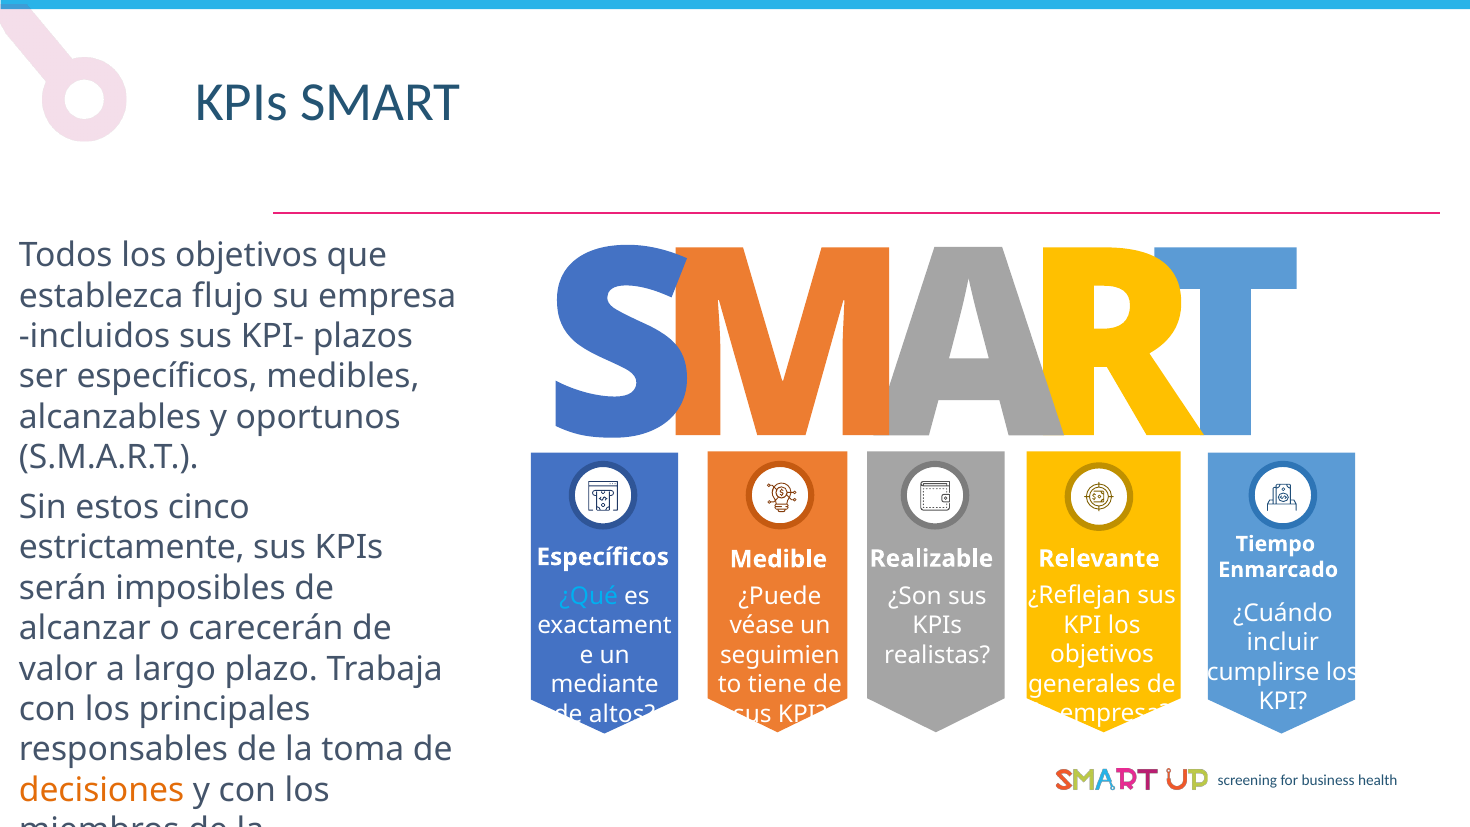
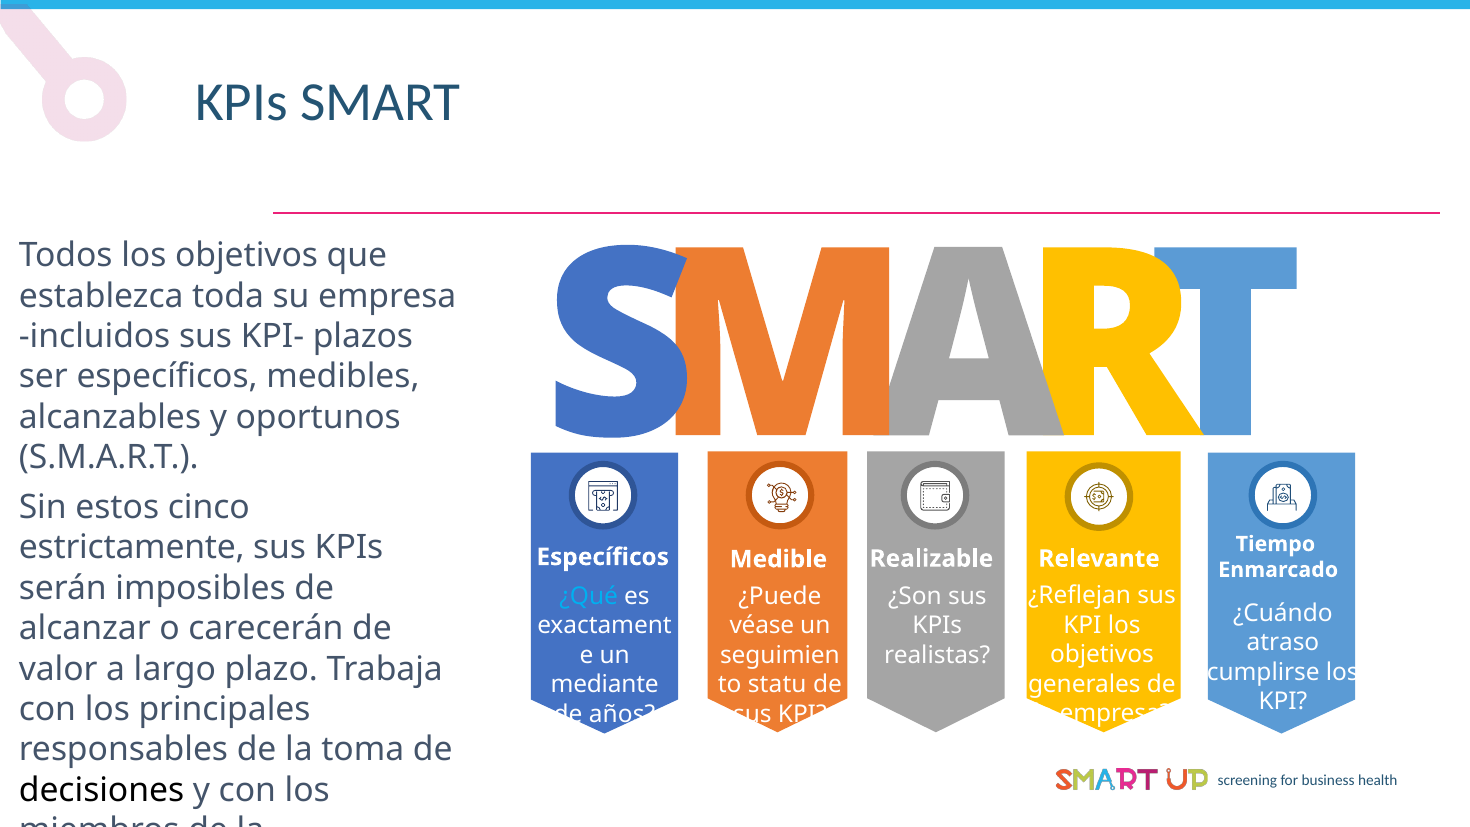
flujo: flujo -> toda
incluir: incluir -> atraso
tiene: tiene -> statu
altos: altos -> años
decisiones colour: orange -> black
